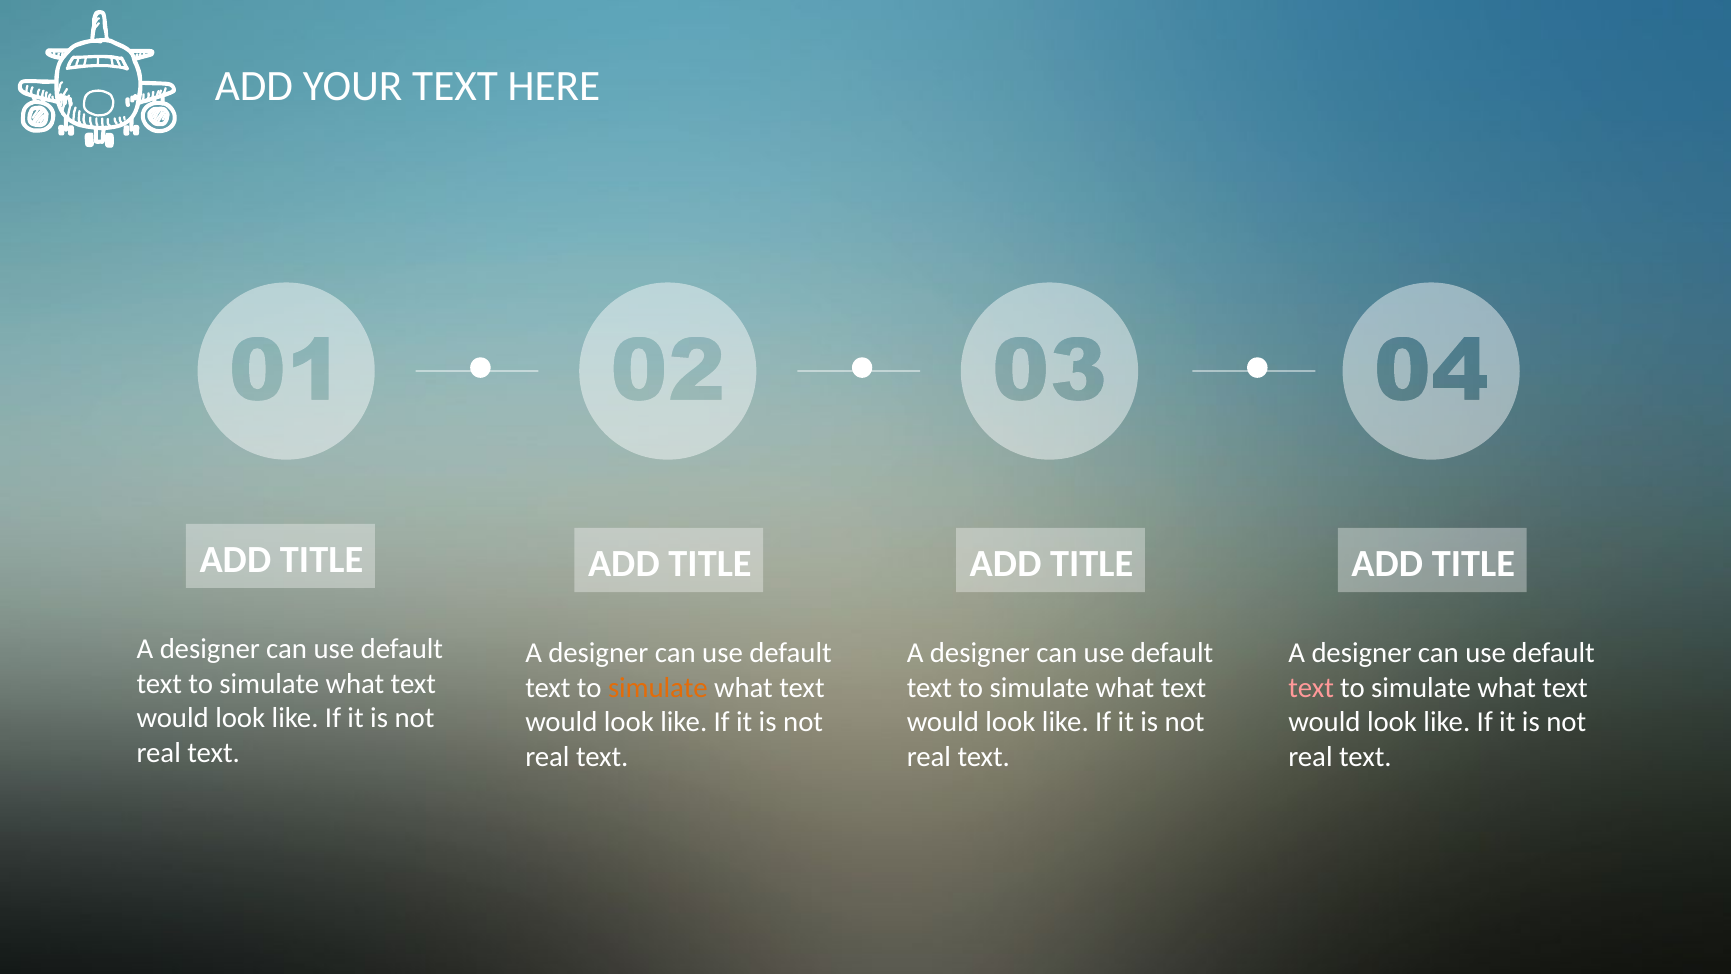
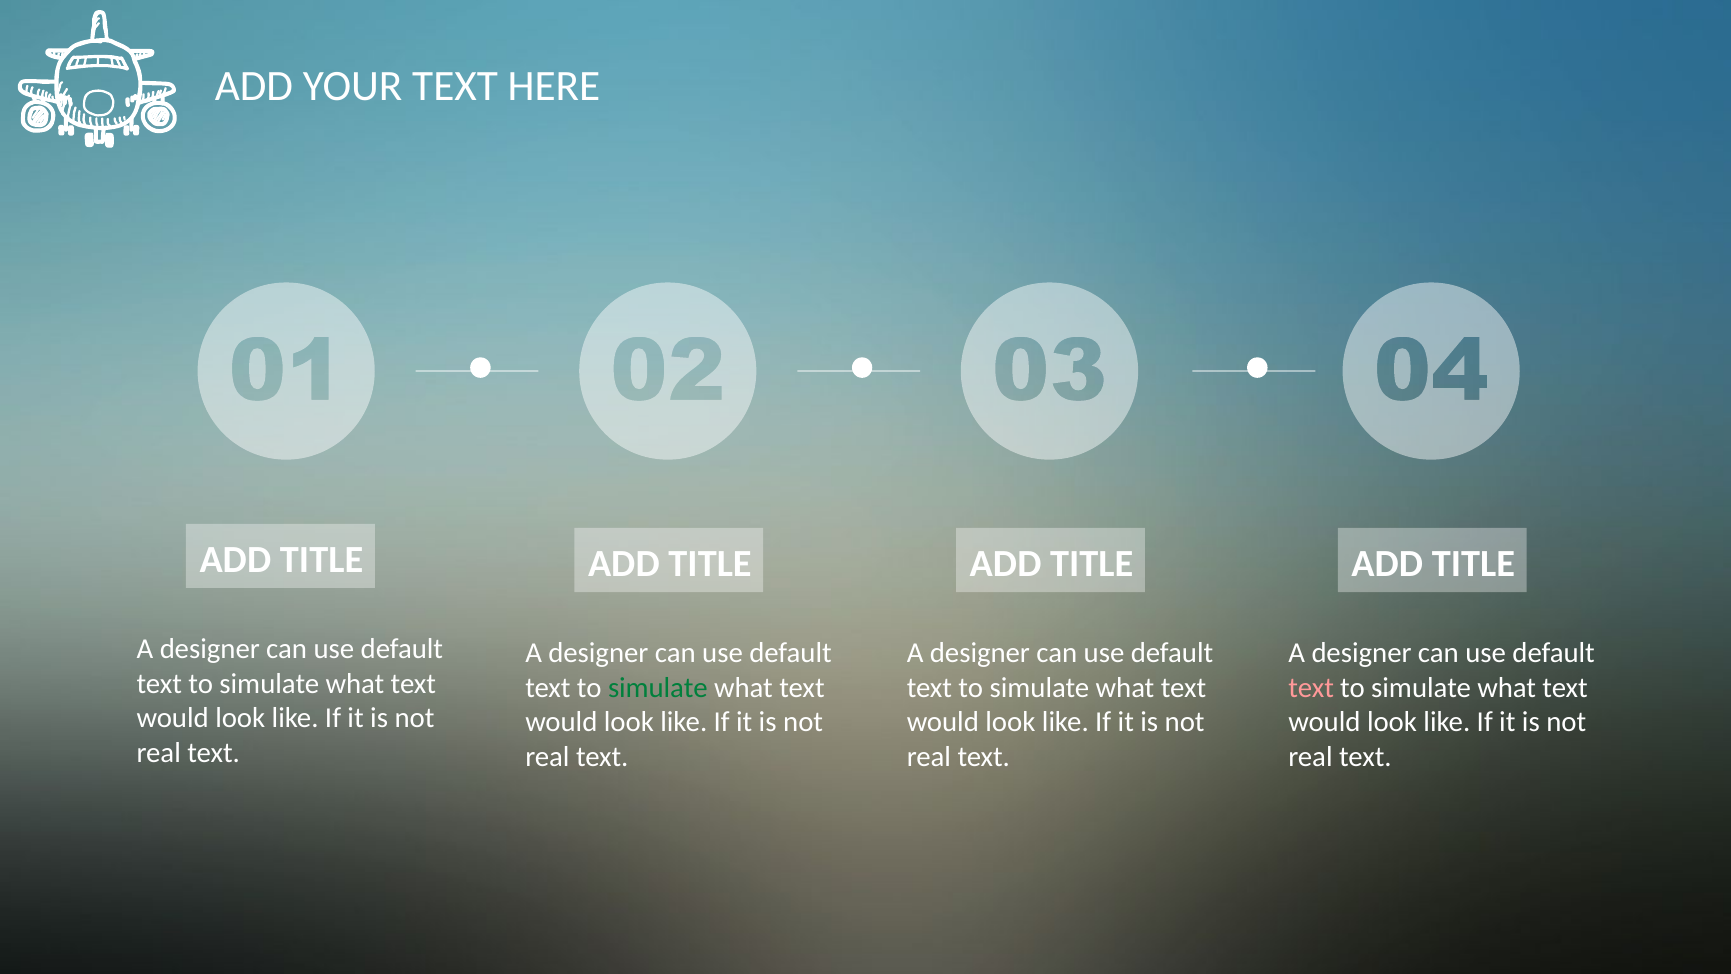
simulate at (658, 687) colour: orange -> green
